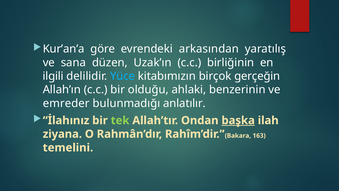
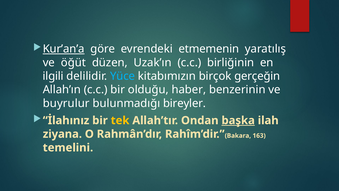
Kur’an’a underline: none -> present
arkasından: arkasından -> etmemenin
sana: sana -> öğüt
ahlaki: ahlaki -> haber
emreder: emreder -> buyrulur
anlatılır: anlatılır -> bireyler
tek colour: light green -> yellow
